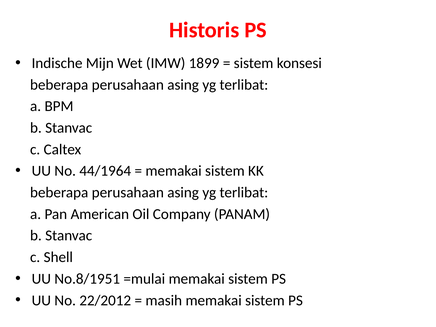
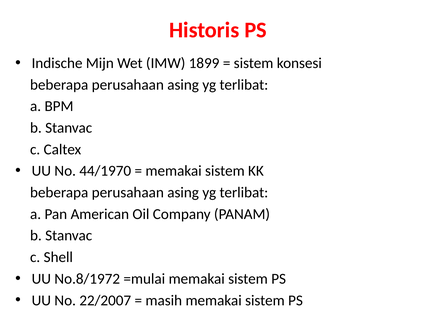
44/1964: 44/1964 -> 44/1970
No.8/1951: No.8/1951 -> No.8/1972
22/2012: 22/2012 -> 22/2007
